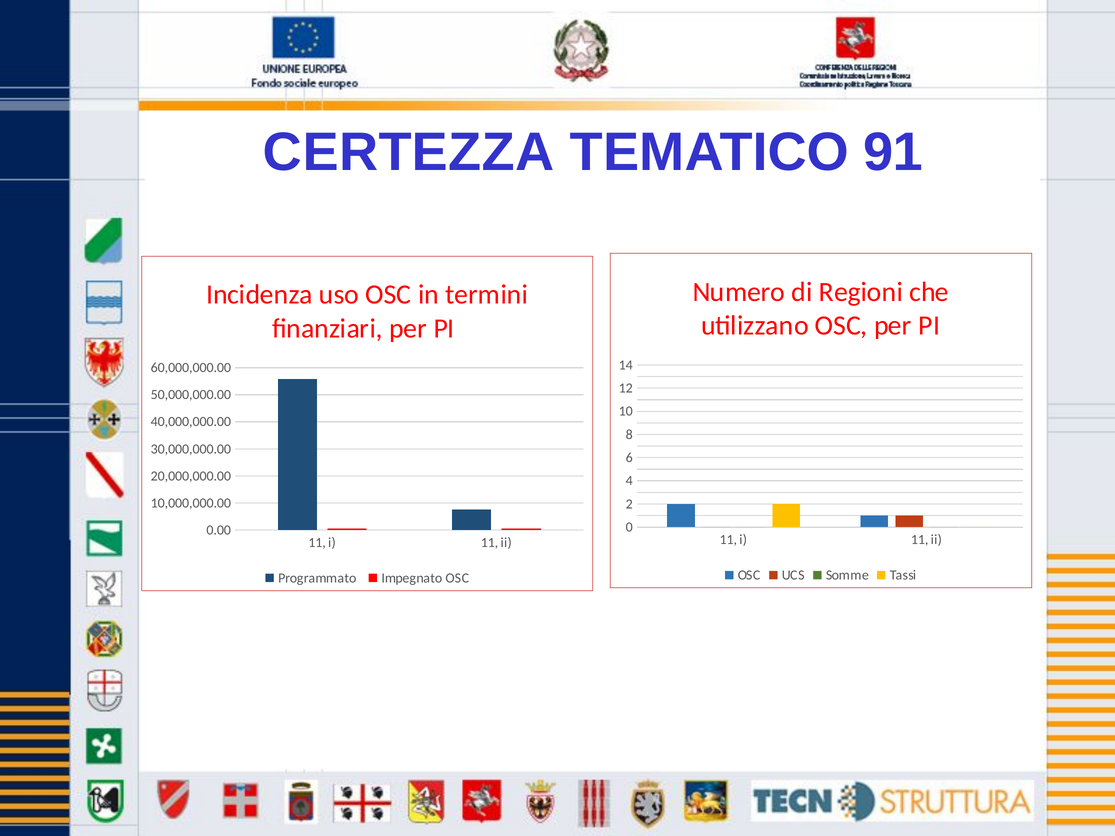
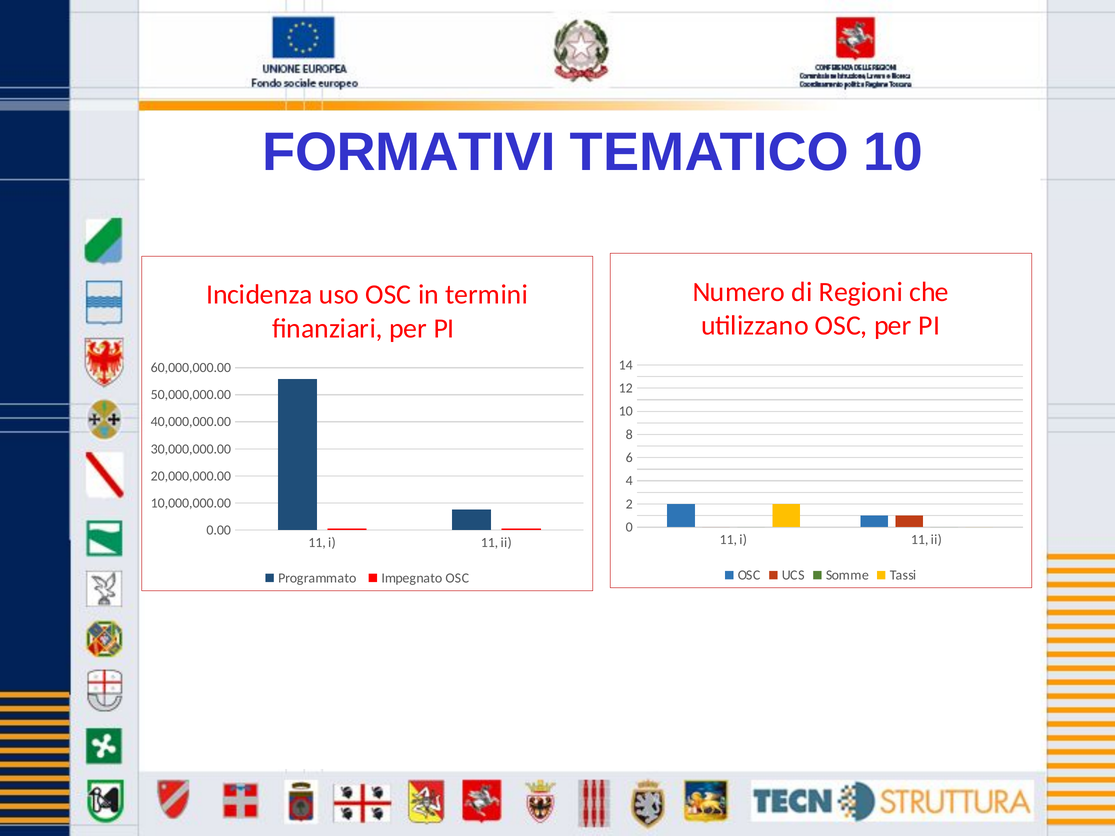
CERTEZZA: CERTEZZA -> FORMATIVI
TEMATICO 91: 91 -> 10
